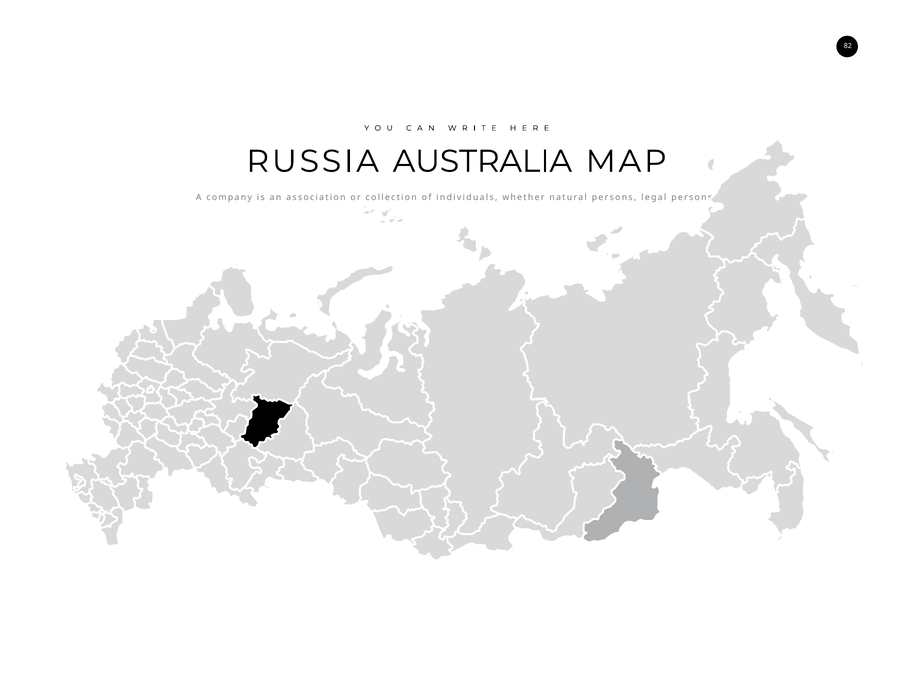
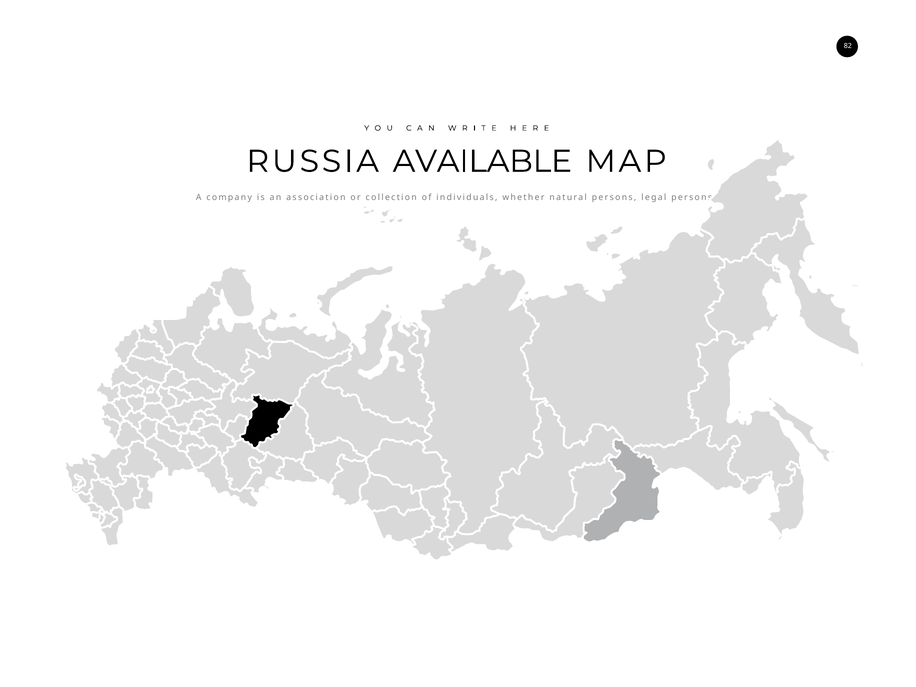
AUSTRALIA: AUSTRALIA -> AVAILABLE
